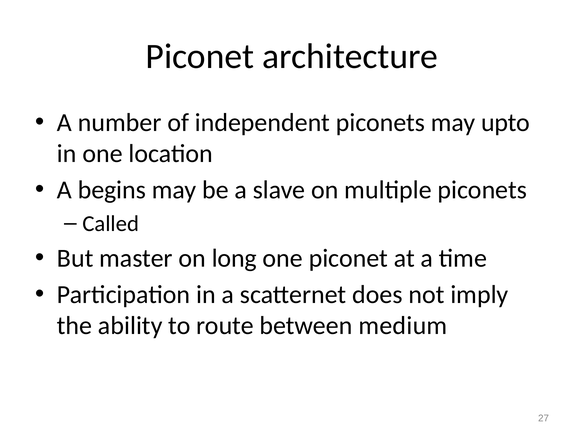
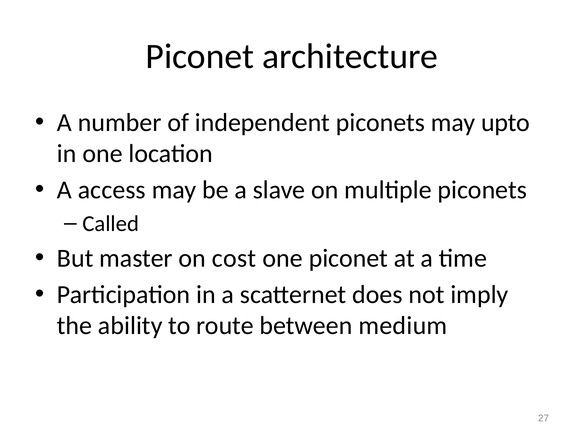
begins: begins -> access
long: long -> cost
